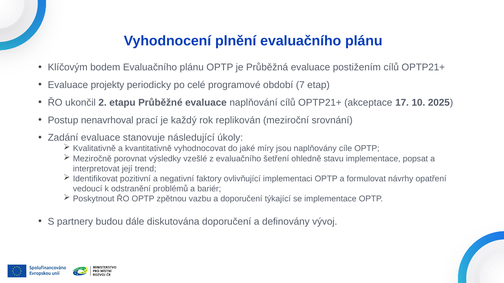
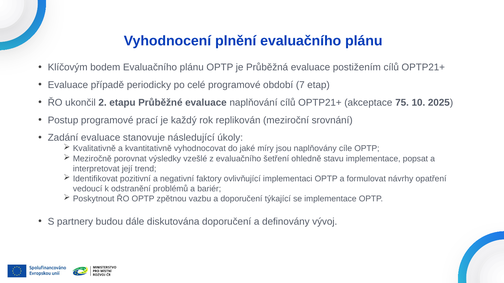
projekty: projekty -> případě
17: 17 -> 75
Postup nenavrhoval: nenavrhoval -> programové
